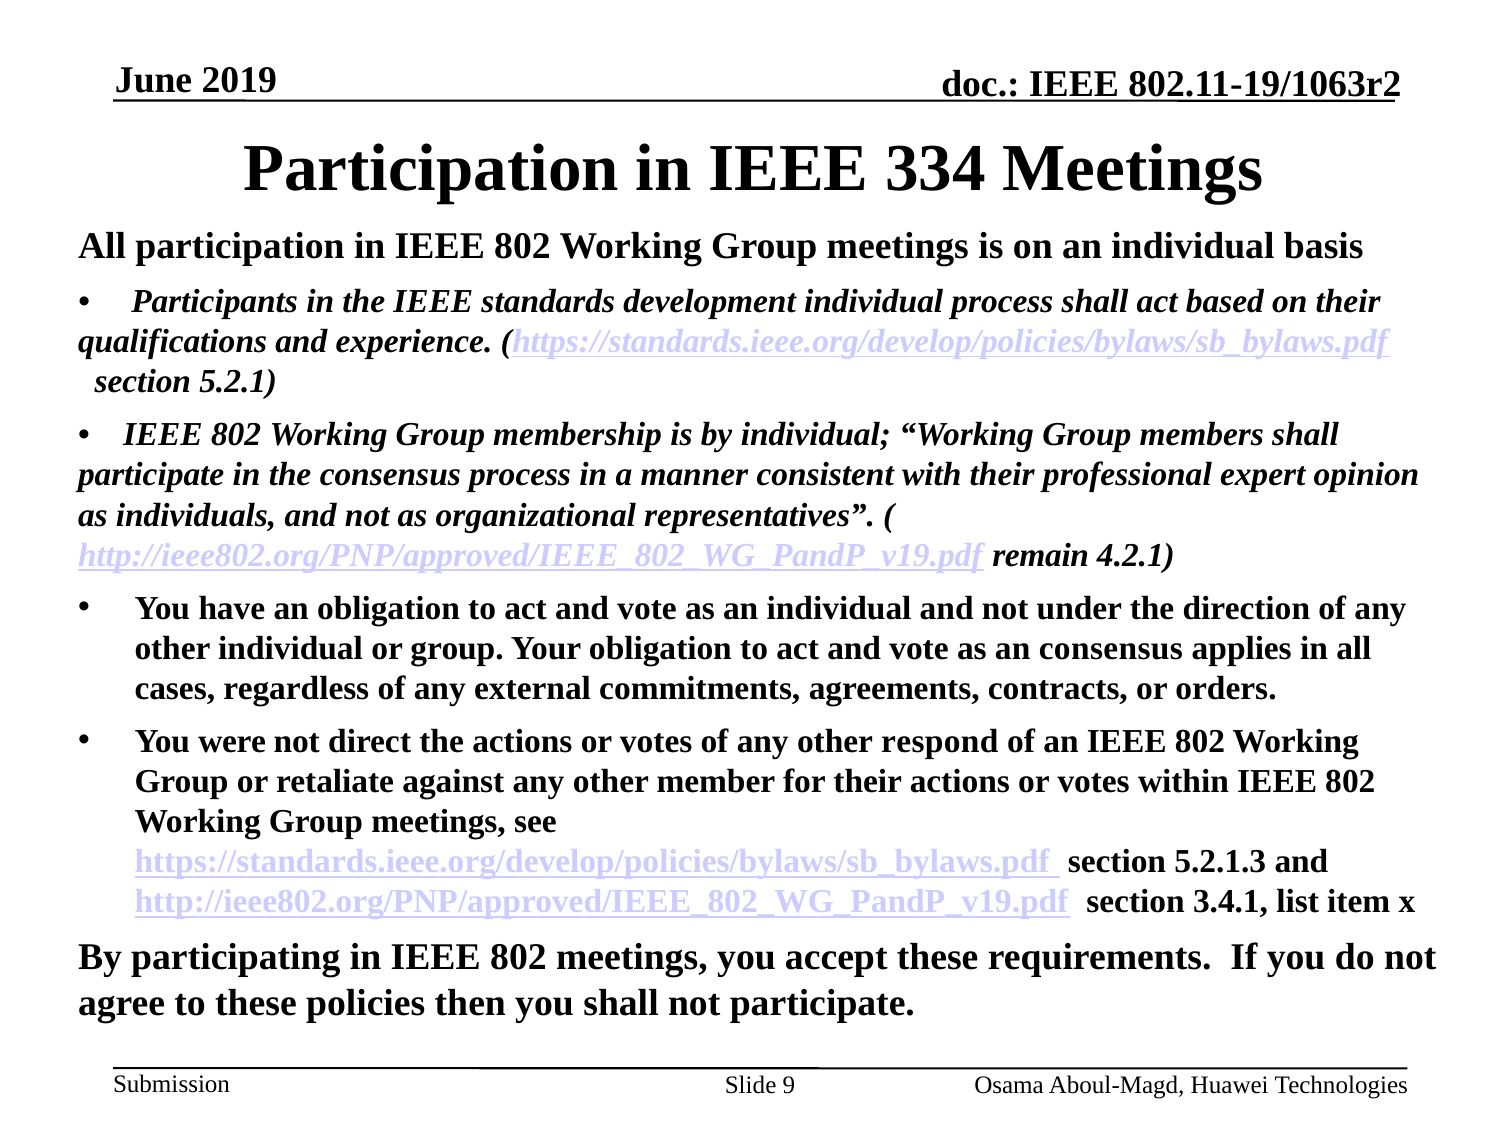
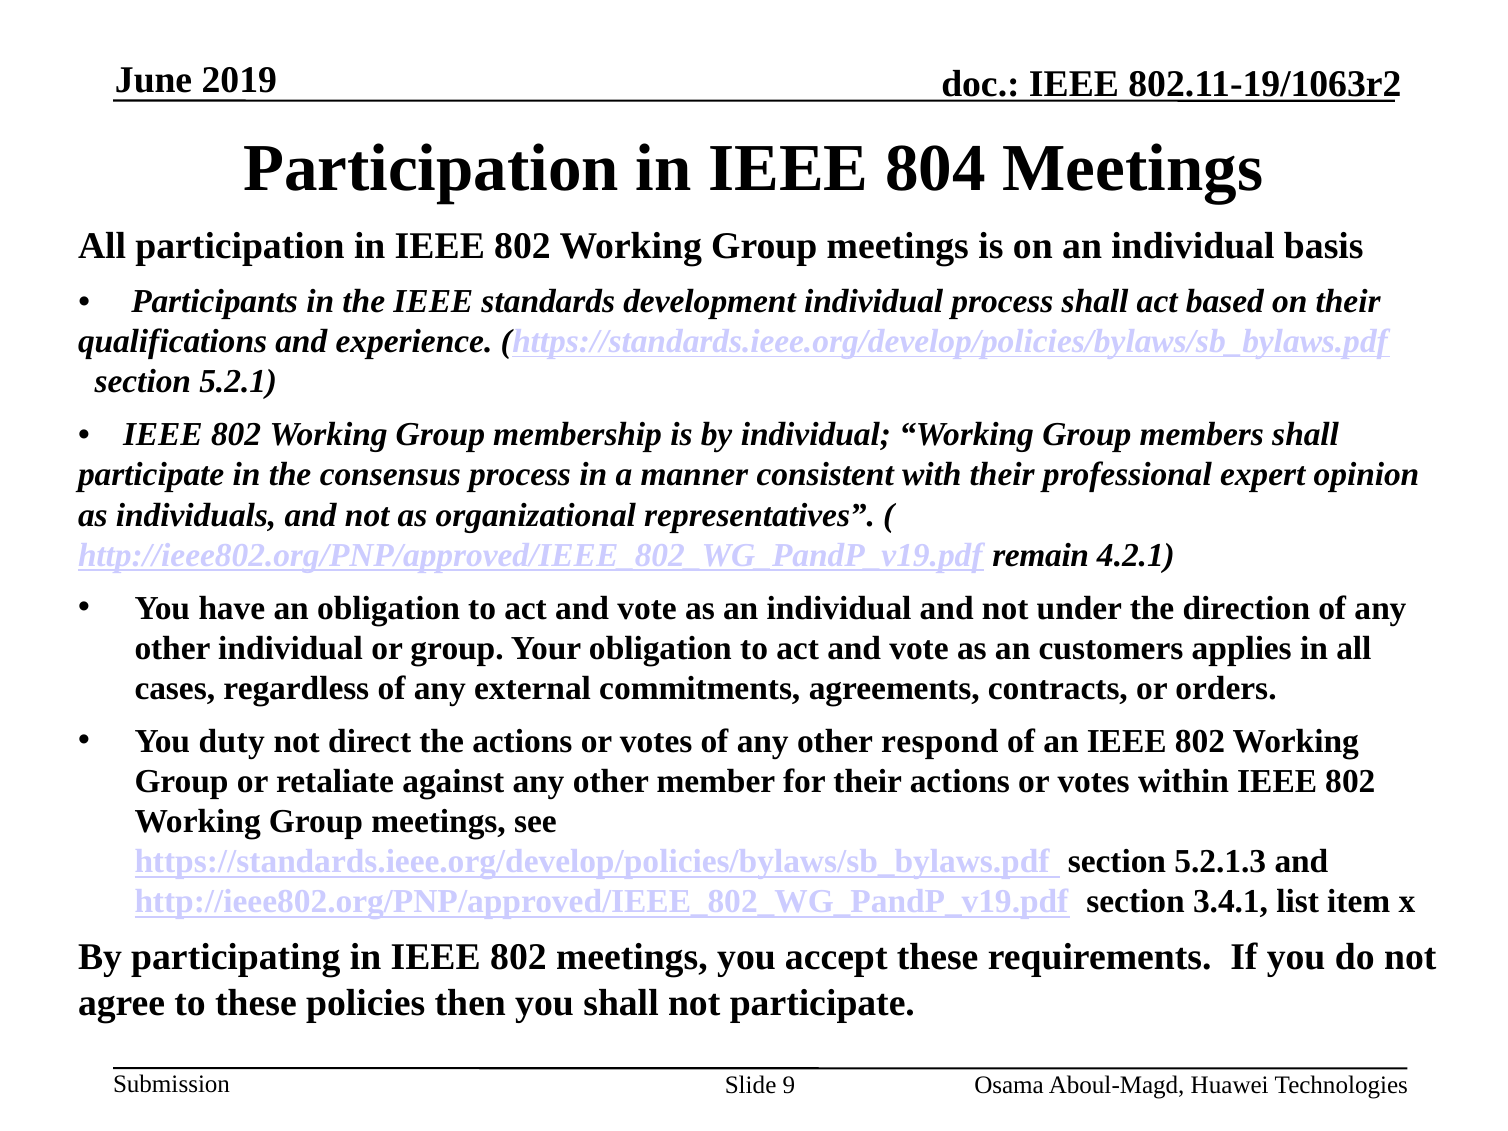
334: 334 -> 804
an consensus: consensus -> customers
were: were -> duty
